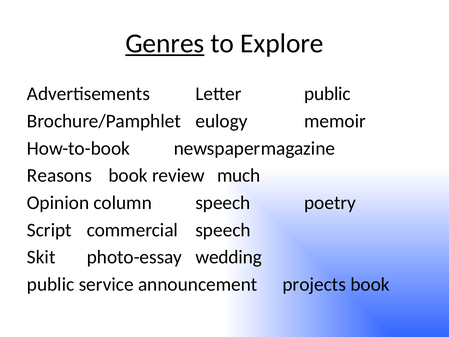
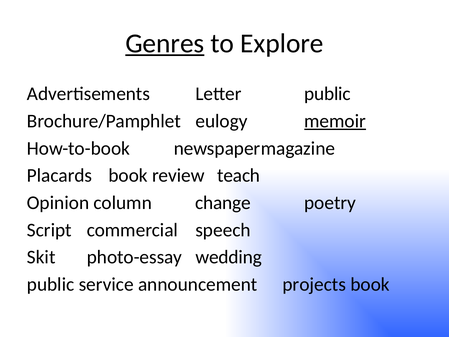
memoir underline: none -> present
Reasons: Reasons -> Placards
much: much -> teach
column speech: speech -> change
